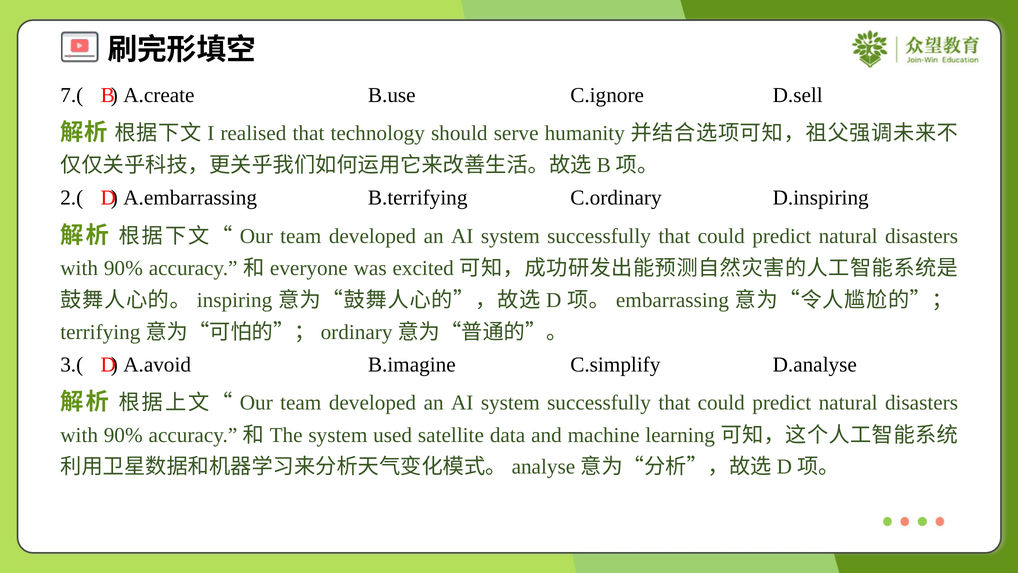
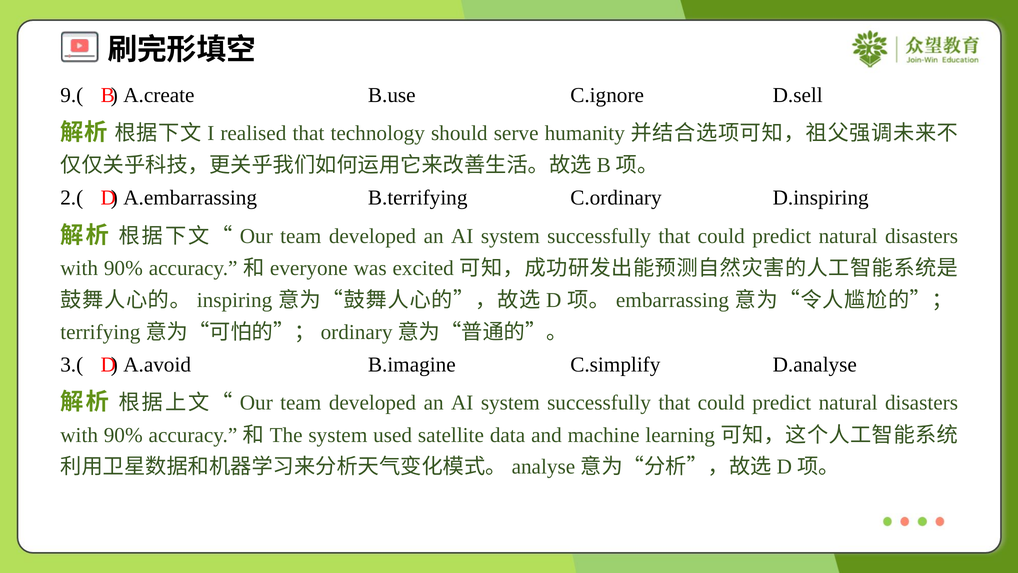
7.(: 7.( -> 9.(
